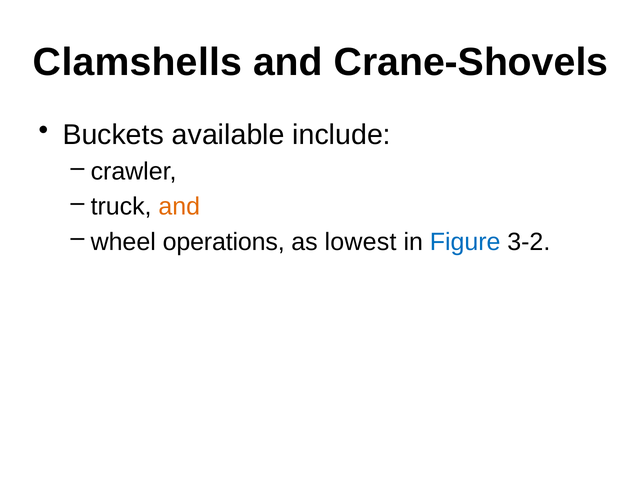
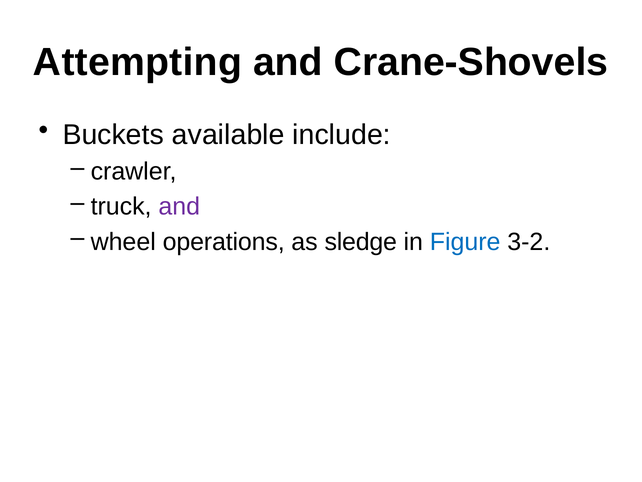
Clamshells: Clamshells -> Attempting
and at (179, 207) colour: orange -> purple
lowest: lowest -> sledge
